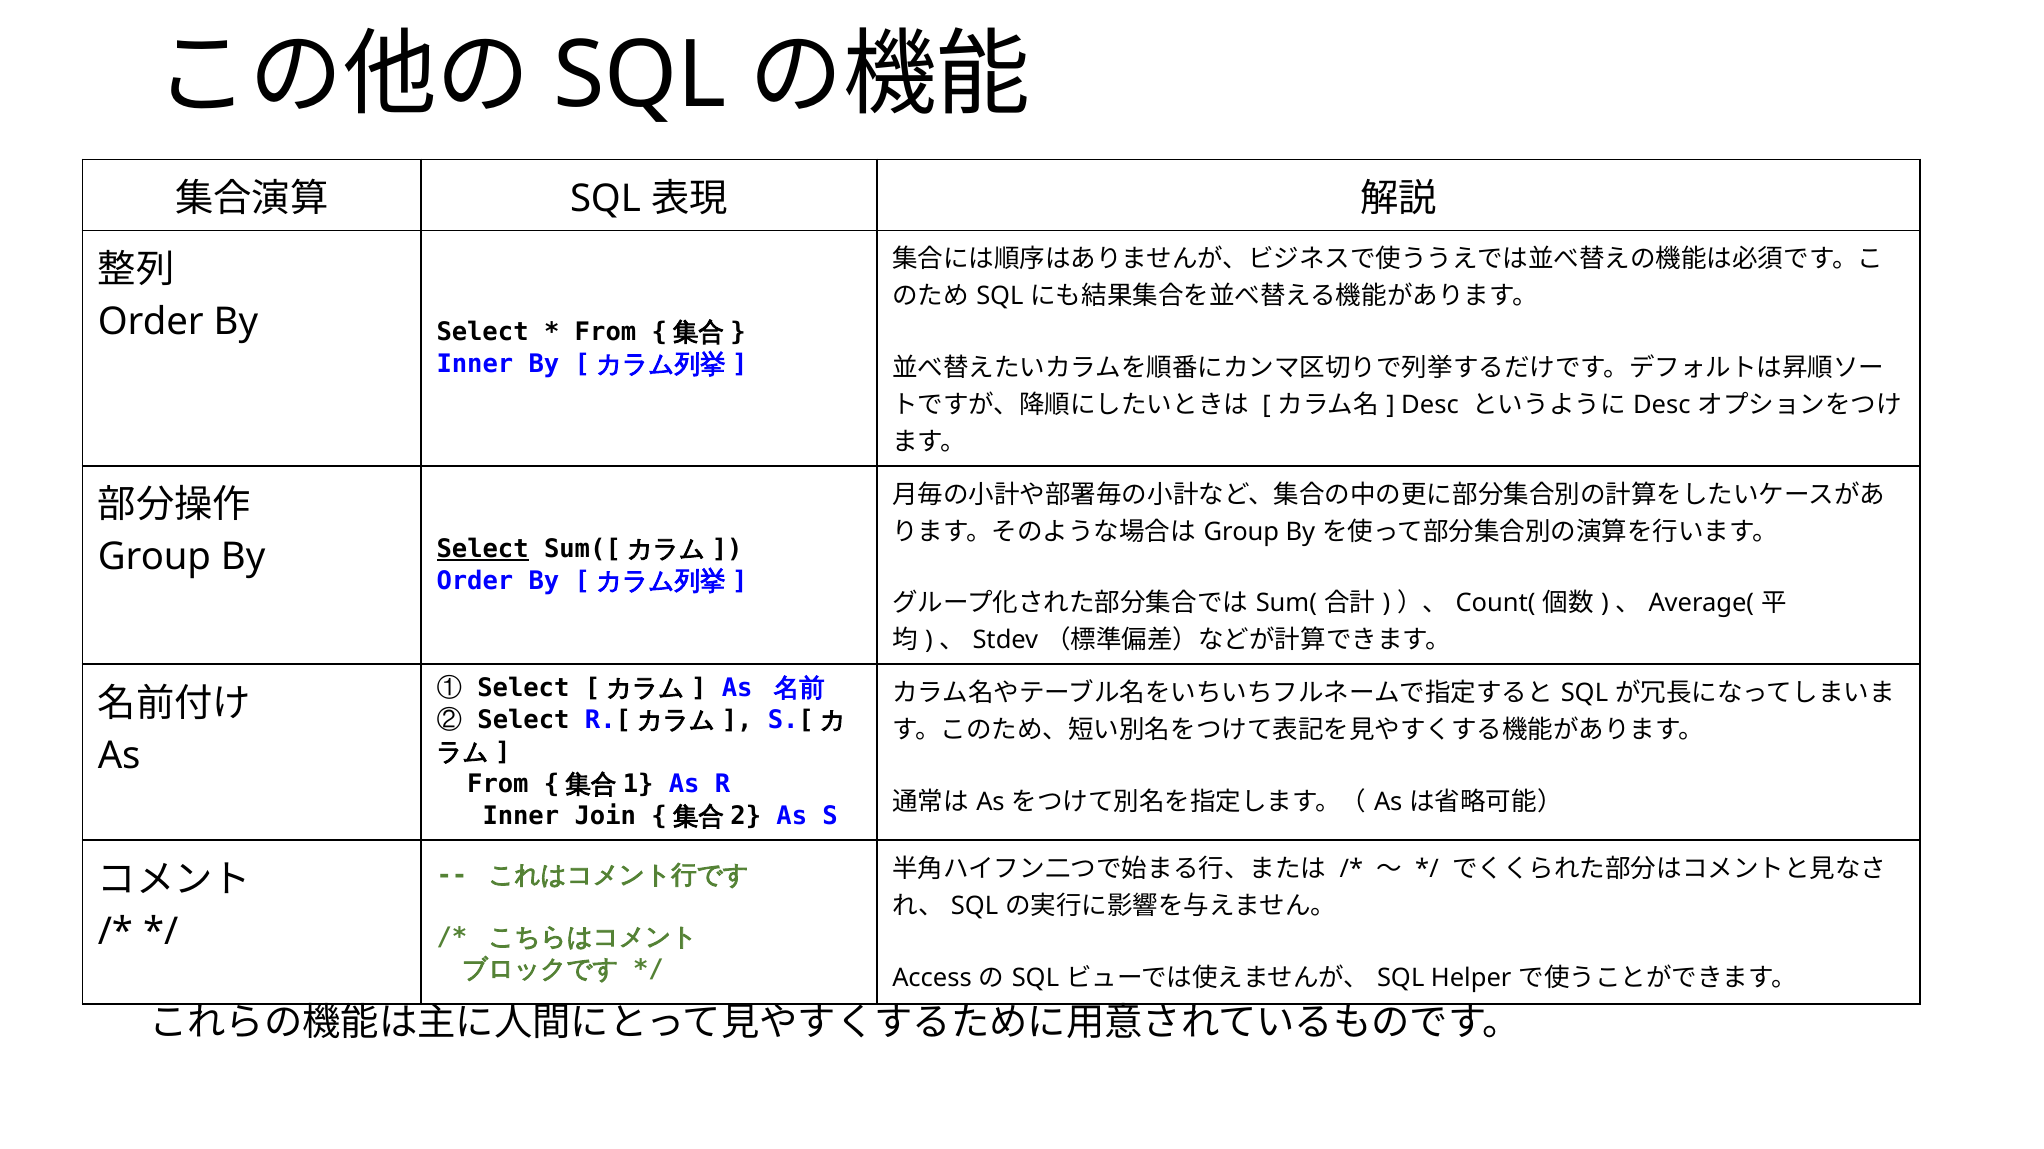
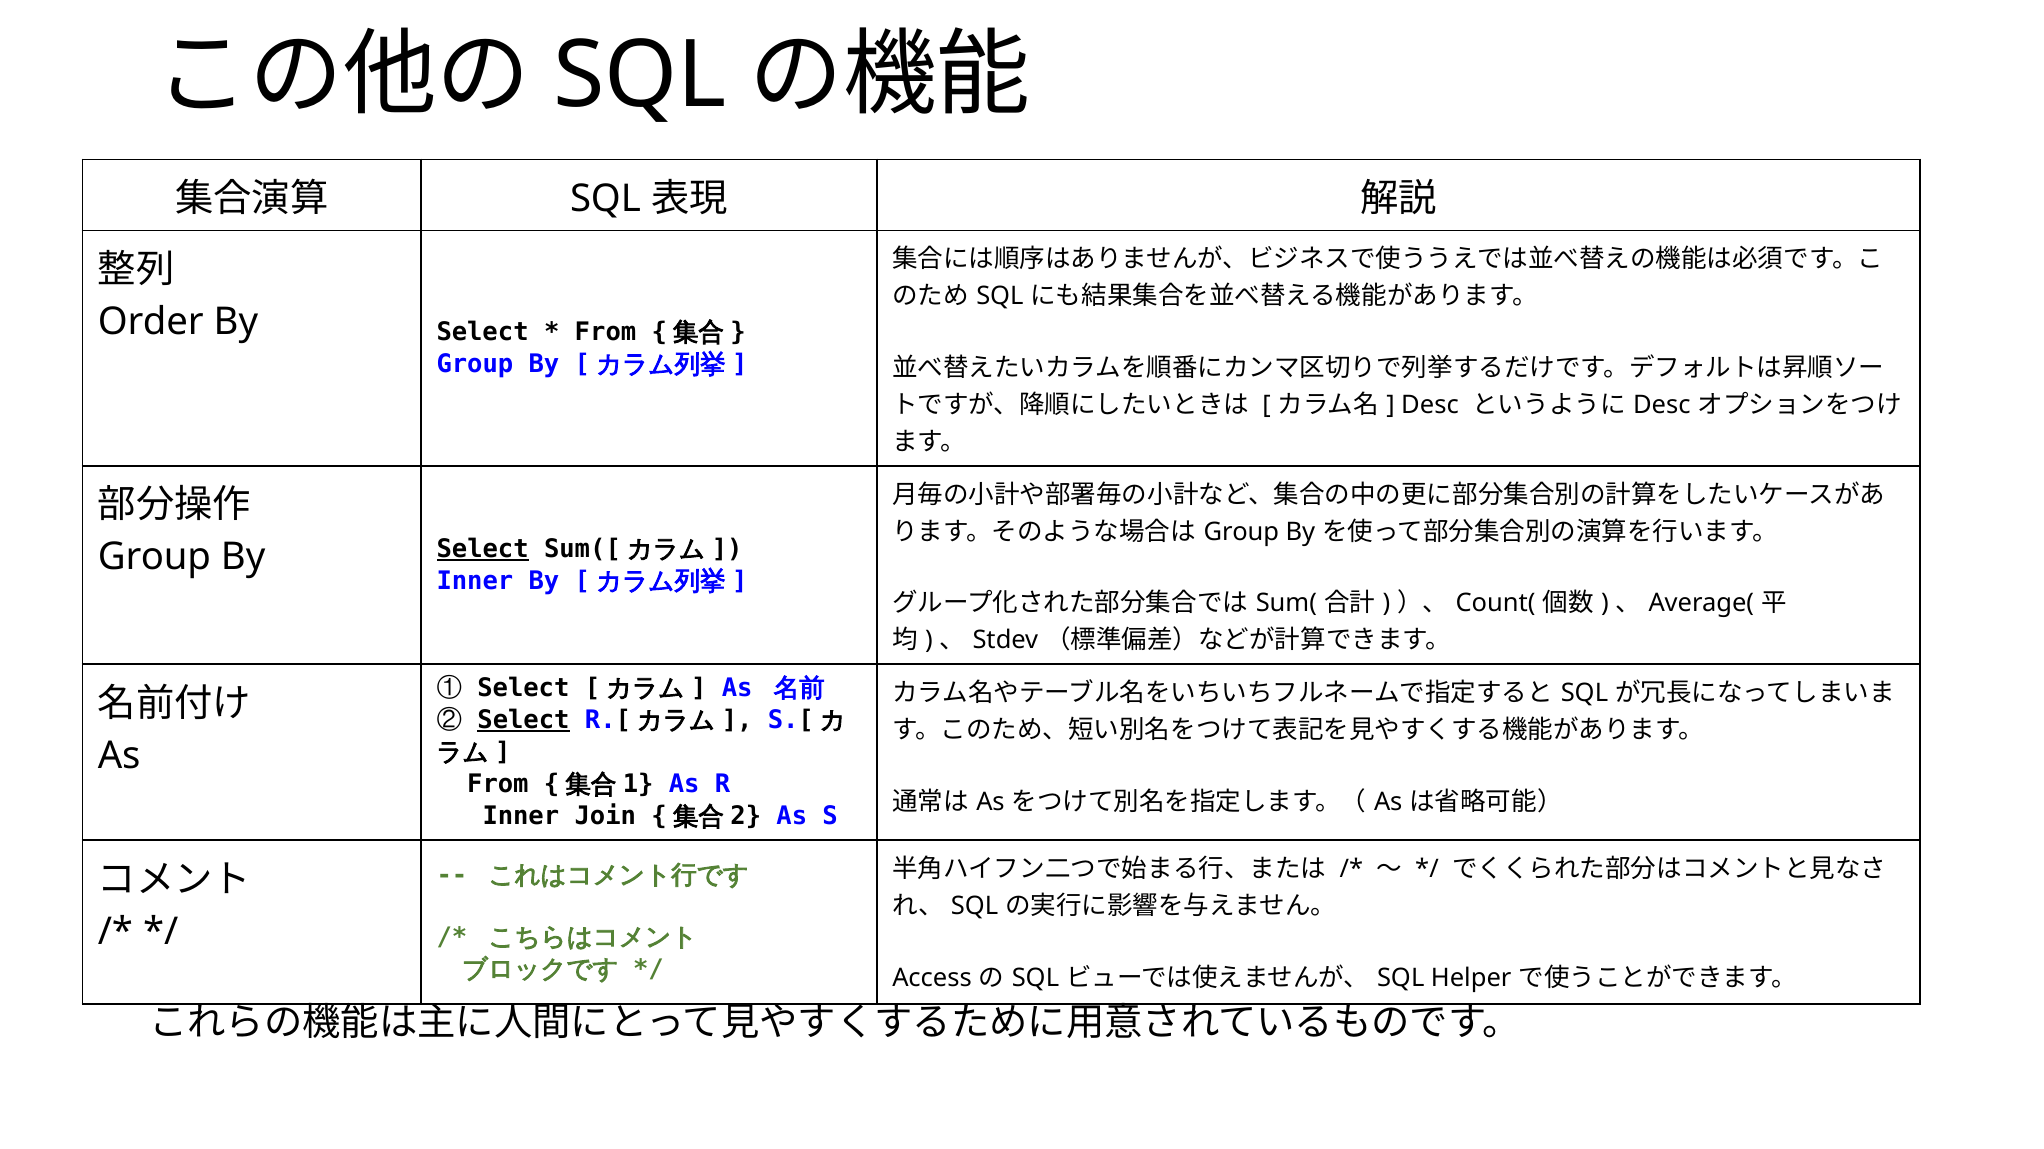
Inner at (475, 365): Inner -> Group
Order at (475, 581): Order -> Inner
Select at (523, 720) underline: none -> present
